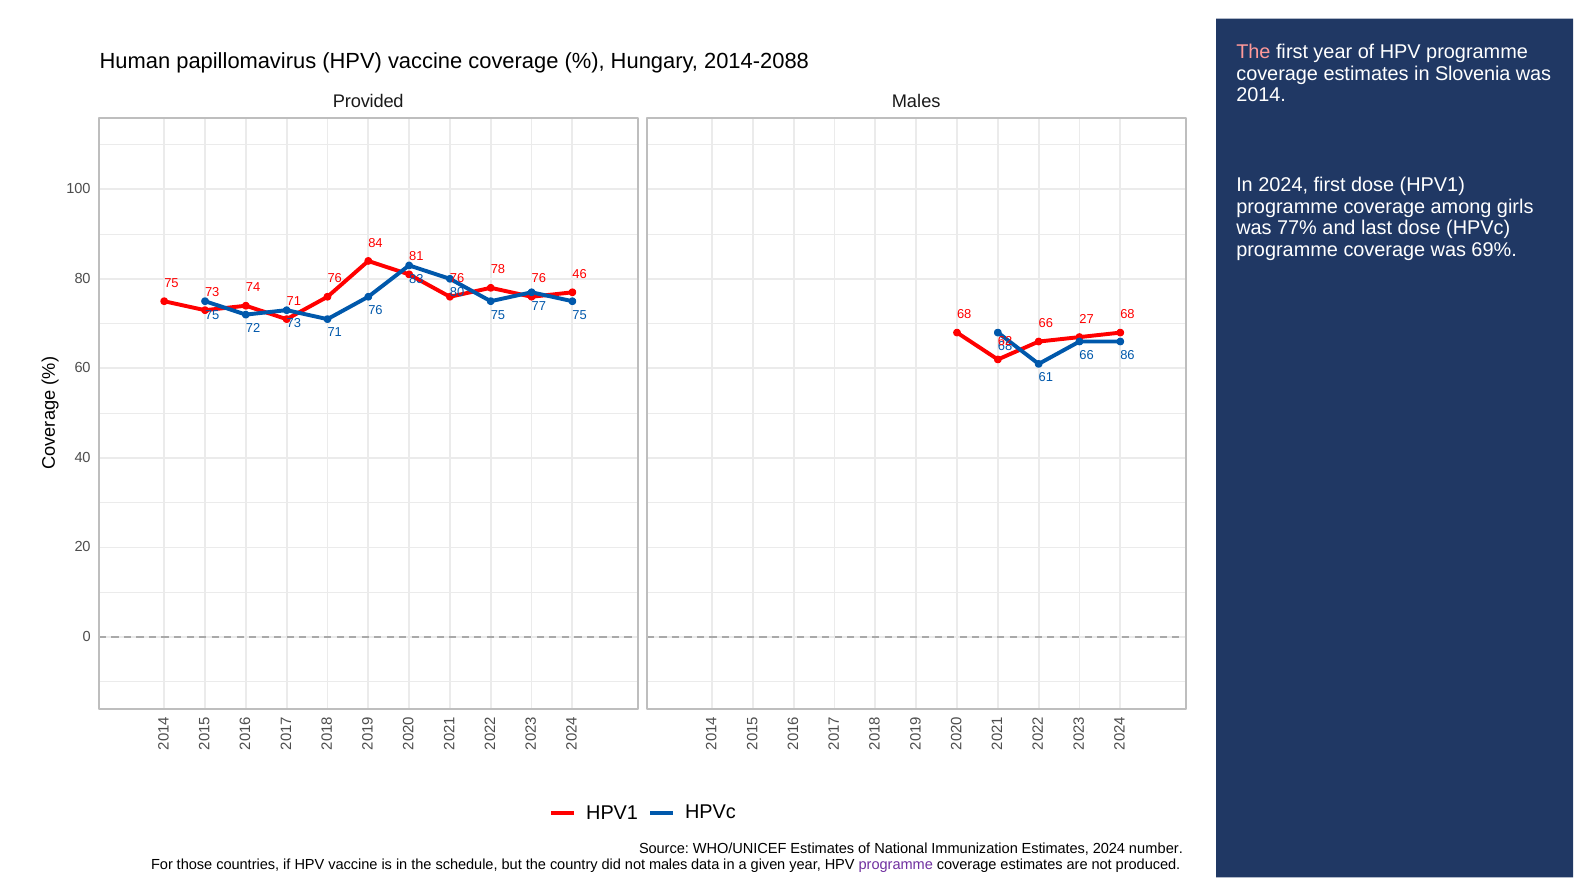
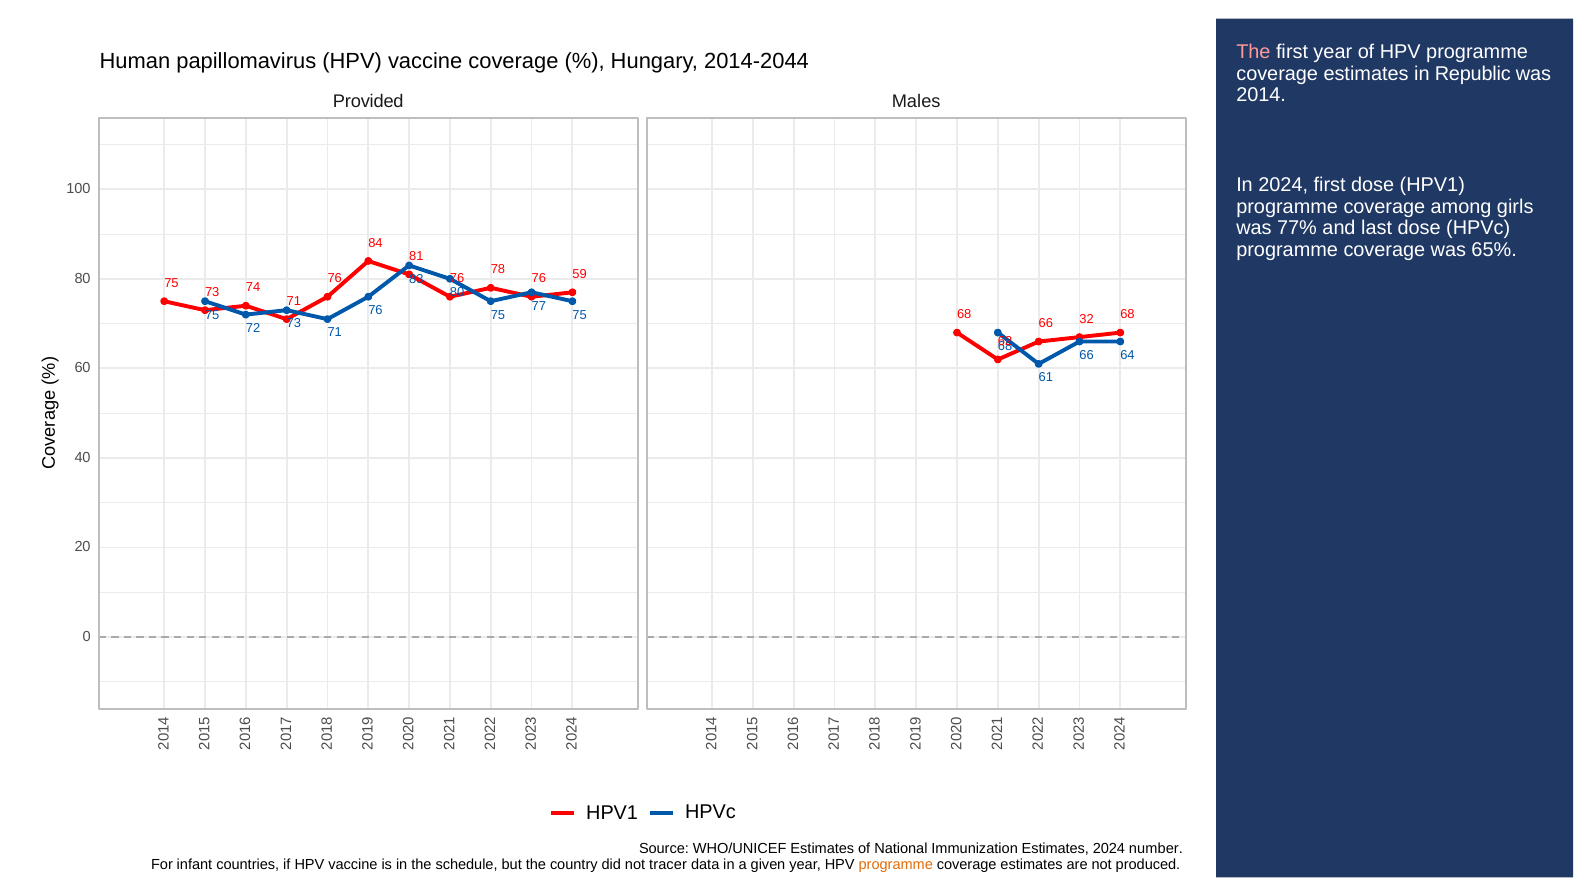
2014-2088: 2014-2088 -> 2014-2044
Slovenia: Slovenia -> Republic
69%: 69% -> 65%
46: 46 -> 59
27: 27 -> 32
86: 86 -> 64
those: those -> infant
not males: males -> tracer
programme at (896, 865) colour: purple -> orange
